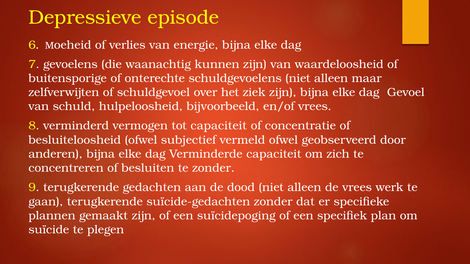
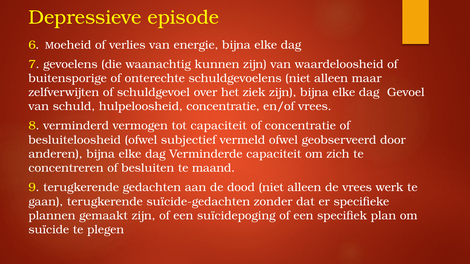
hulpeloosheid bijvoorbeeld: bijvoorbeeld -> concentratie
te zonder: zonder -> maand
